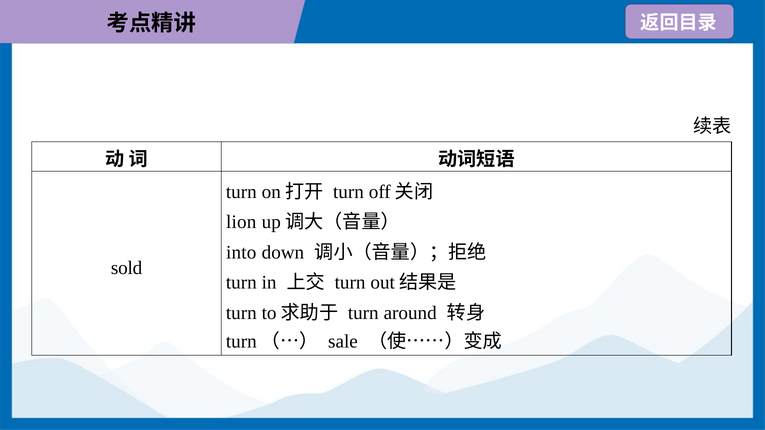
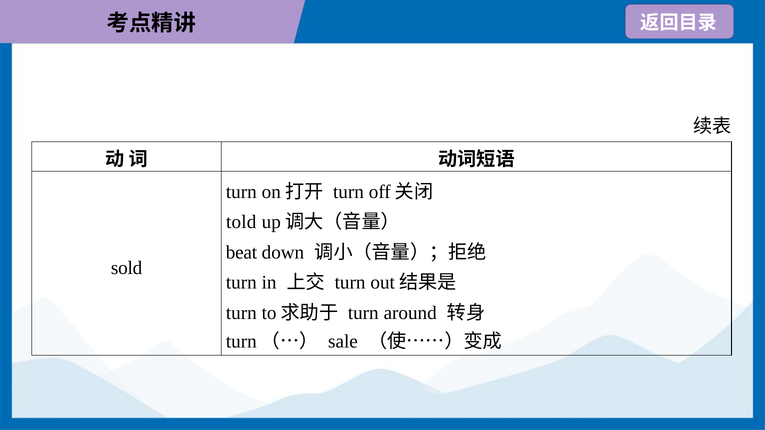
lion: lion -> told
into: into -> beat
